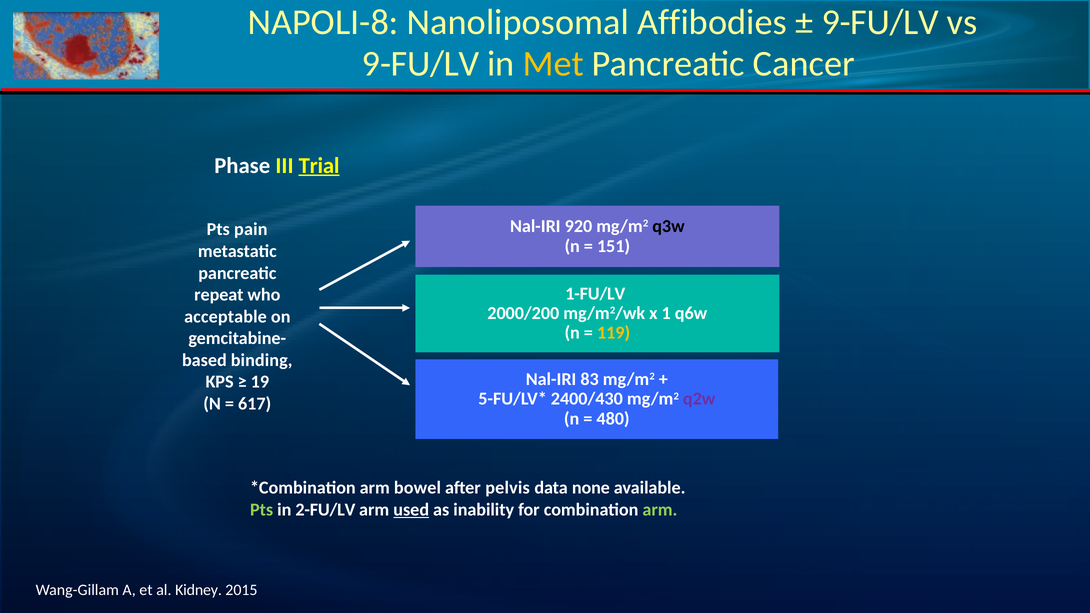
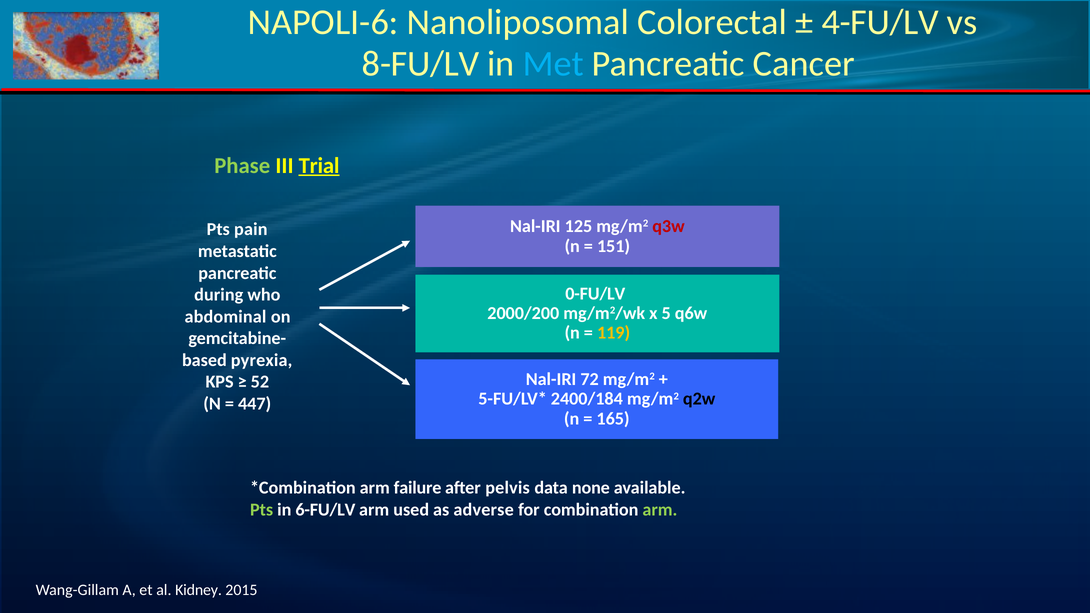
NAPOLI-8: NAPOLI-8 -> NAPOLI-6
Affibodies: Affibodies -> Colorectal
9-FU/LV at (880, 22): 9-FU/LV -> 4-FU/LV
9-FU/LV at (421, 64): 9-FU/LV -> 8-FU/LV
Met colour: yellow -> light blue
Phase colour: white -> light green
920: 920 -> 125
q3w colour: black -> red
1-FU/LV: 1-FU/LV -> 0-FU/LV
repeat: repeat -> during
1: 1 -> 5
acceptable: acceptable -> abdominal
binding: binding -> pyrexia
83: 83 -> 72
19: 19 -> 52
2400/430: 2400/430 -> 2400/184
q2w colour: purple -> black
617: 617 -> 447
480: 480 -> 165
bowel: bowel -> failure
2-FU/LV: 2-FU/LV -> 6-FU/LV
used underline: present -> none
inability: inability -> adverse
